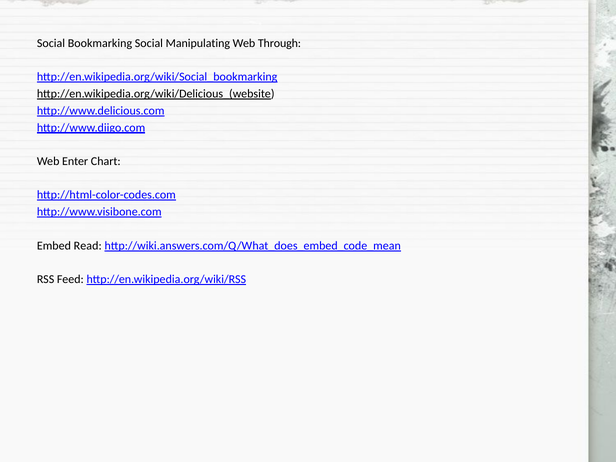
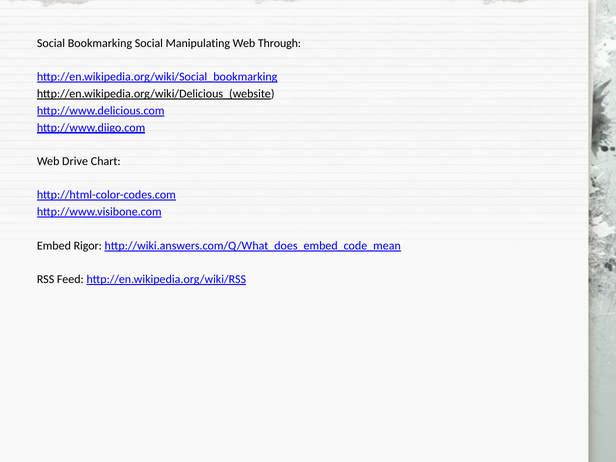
Enter: Enter -> Drive
Read: Read -> Rigor
